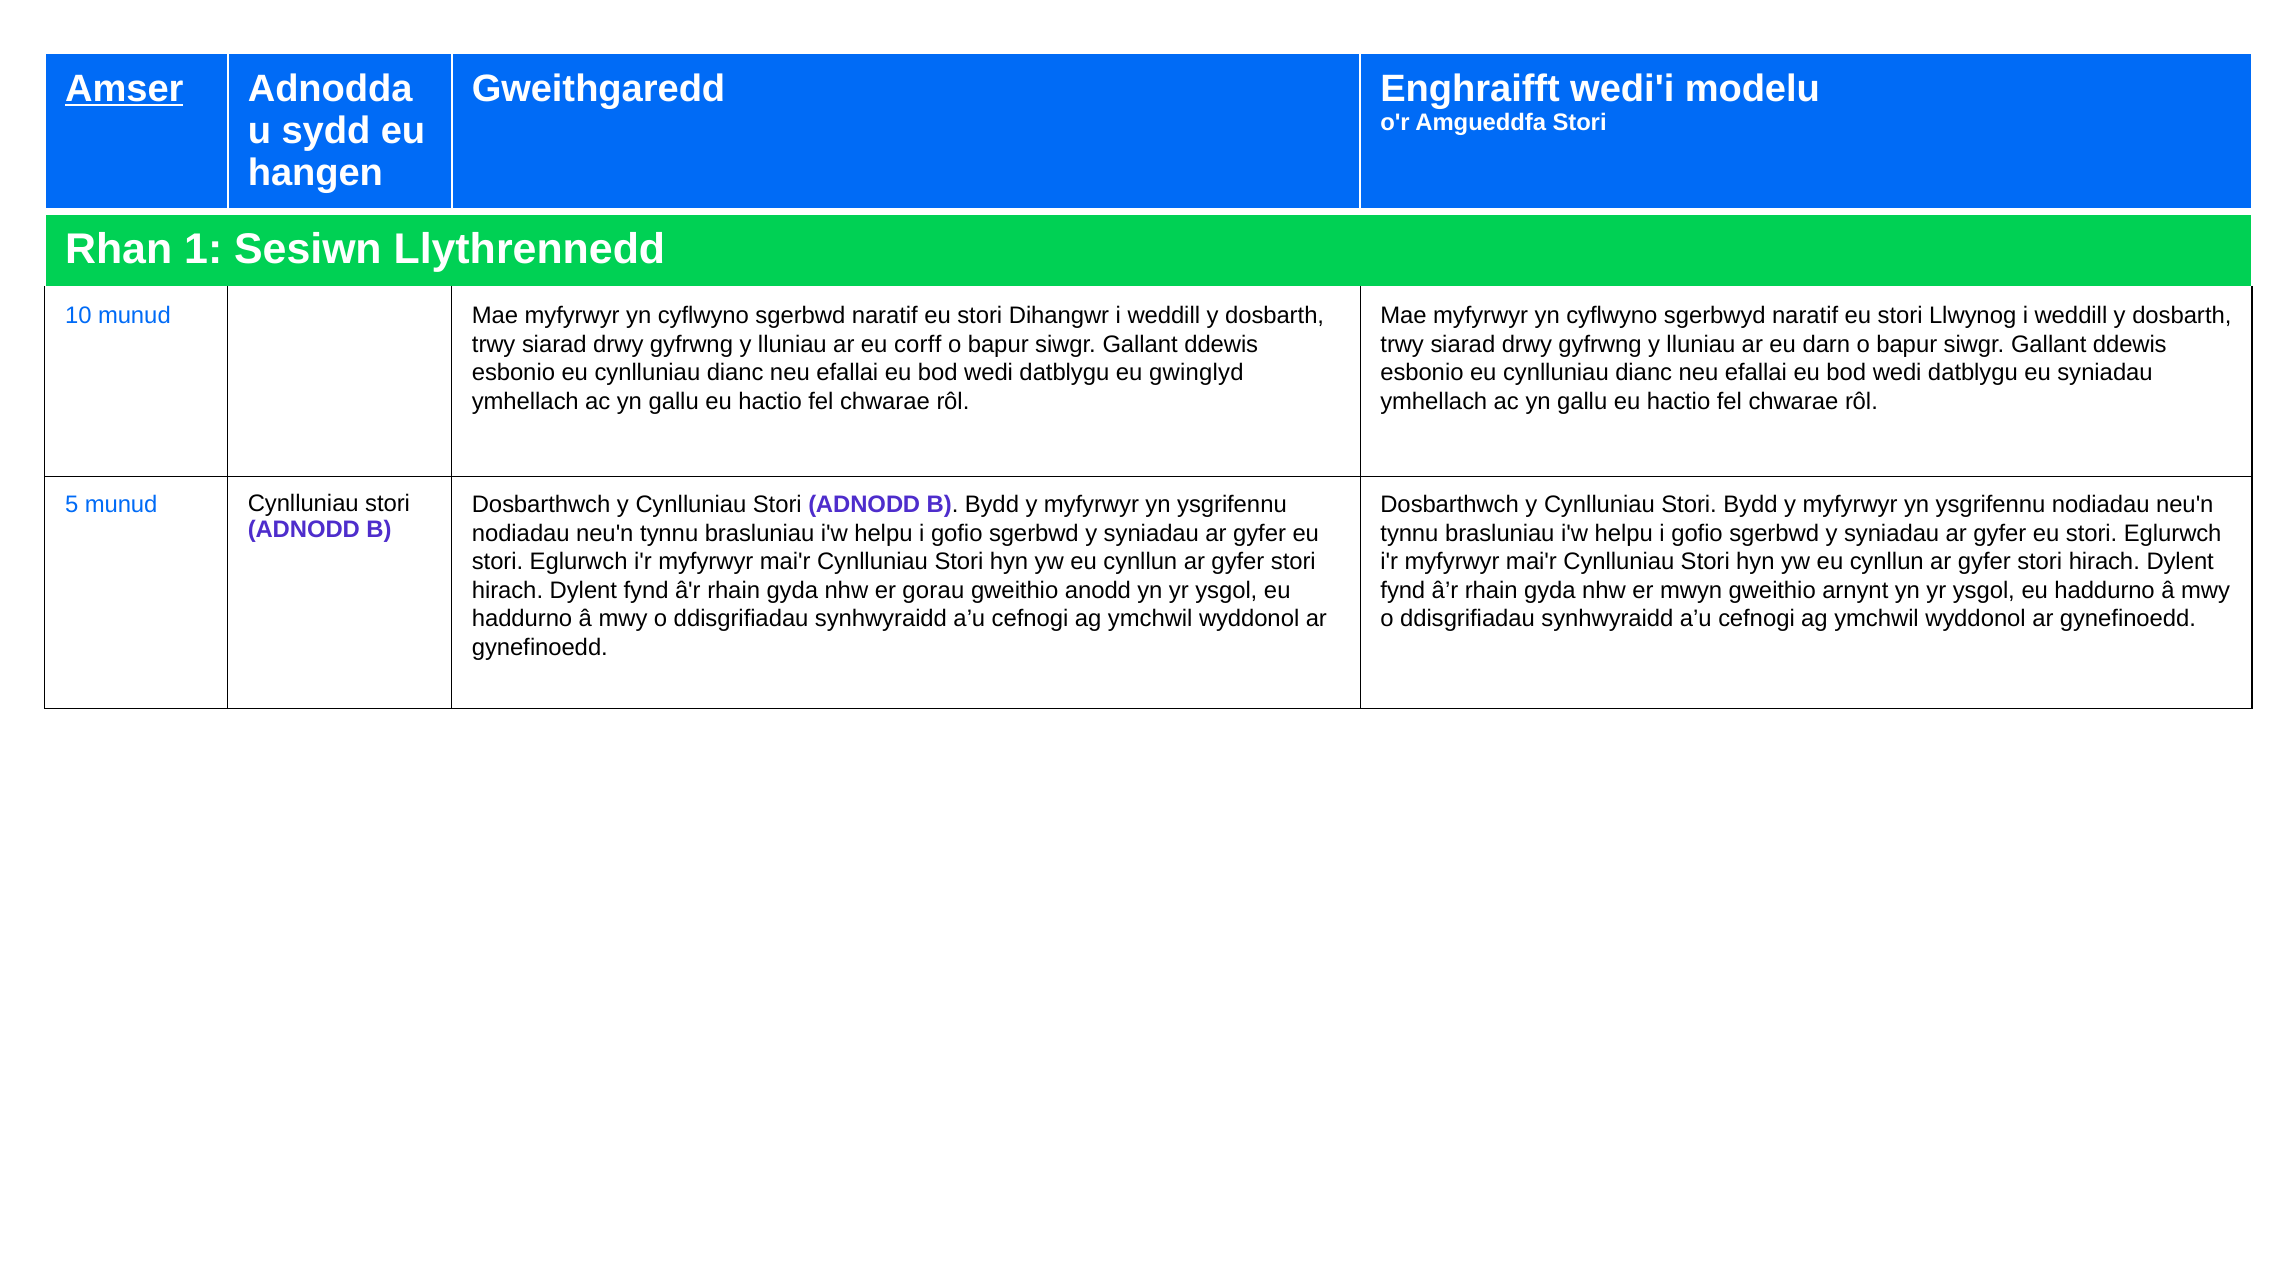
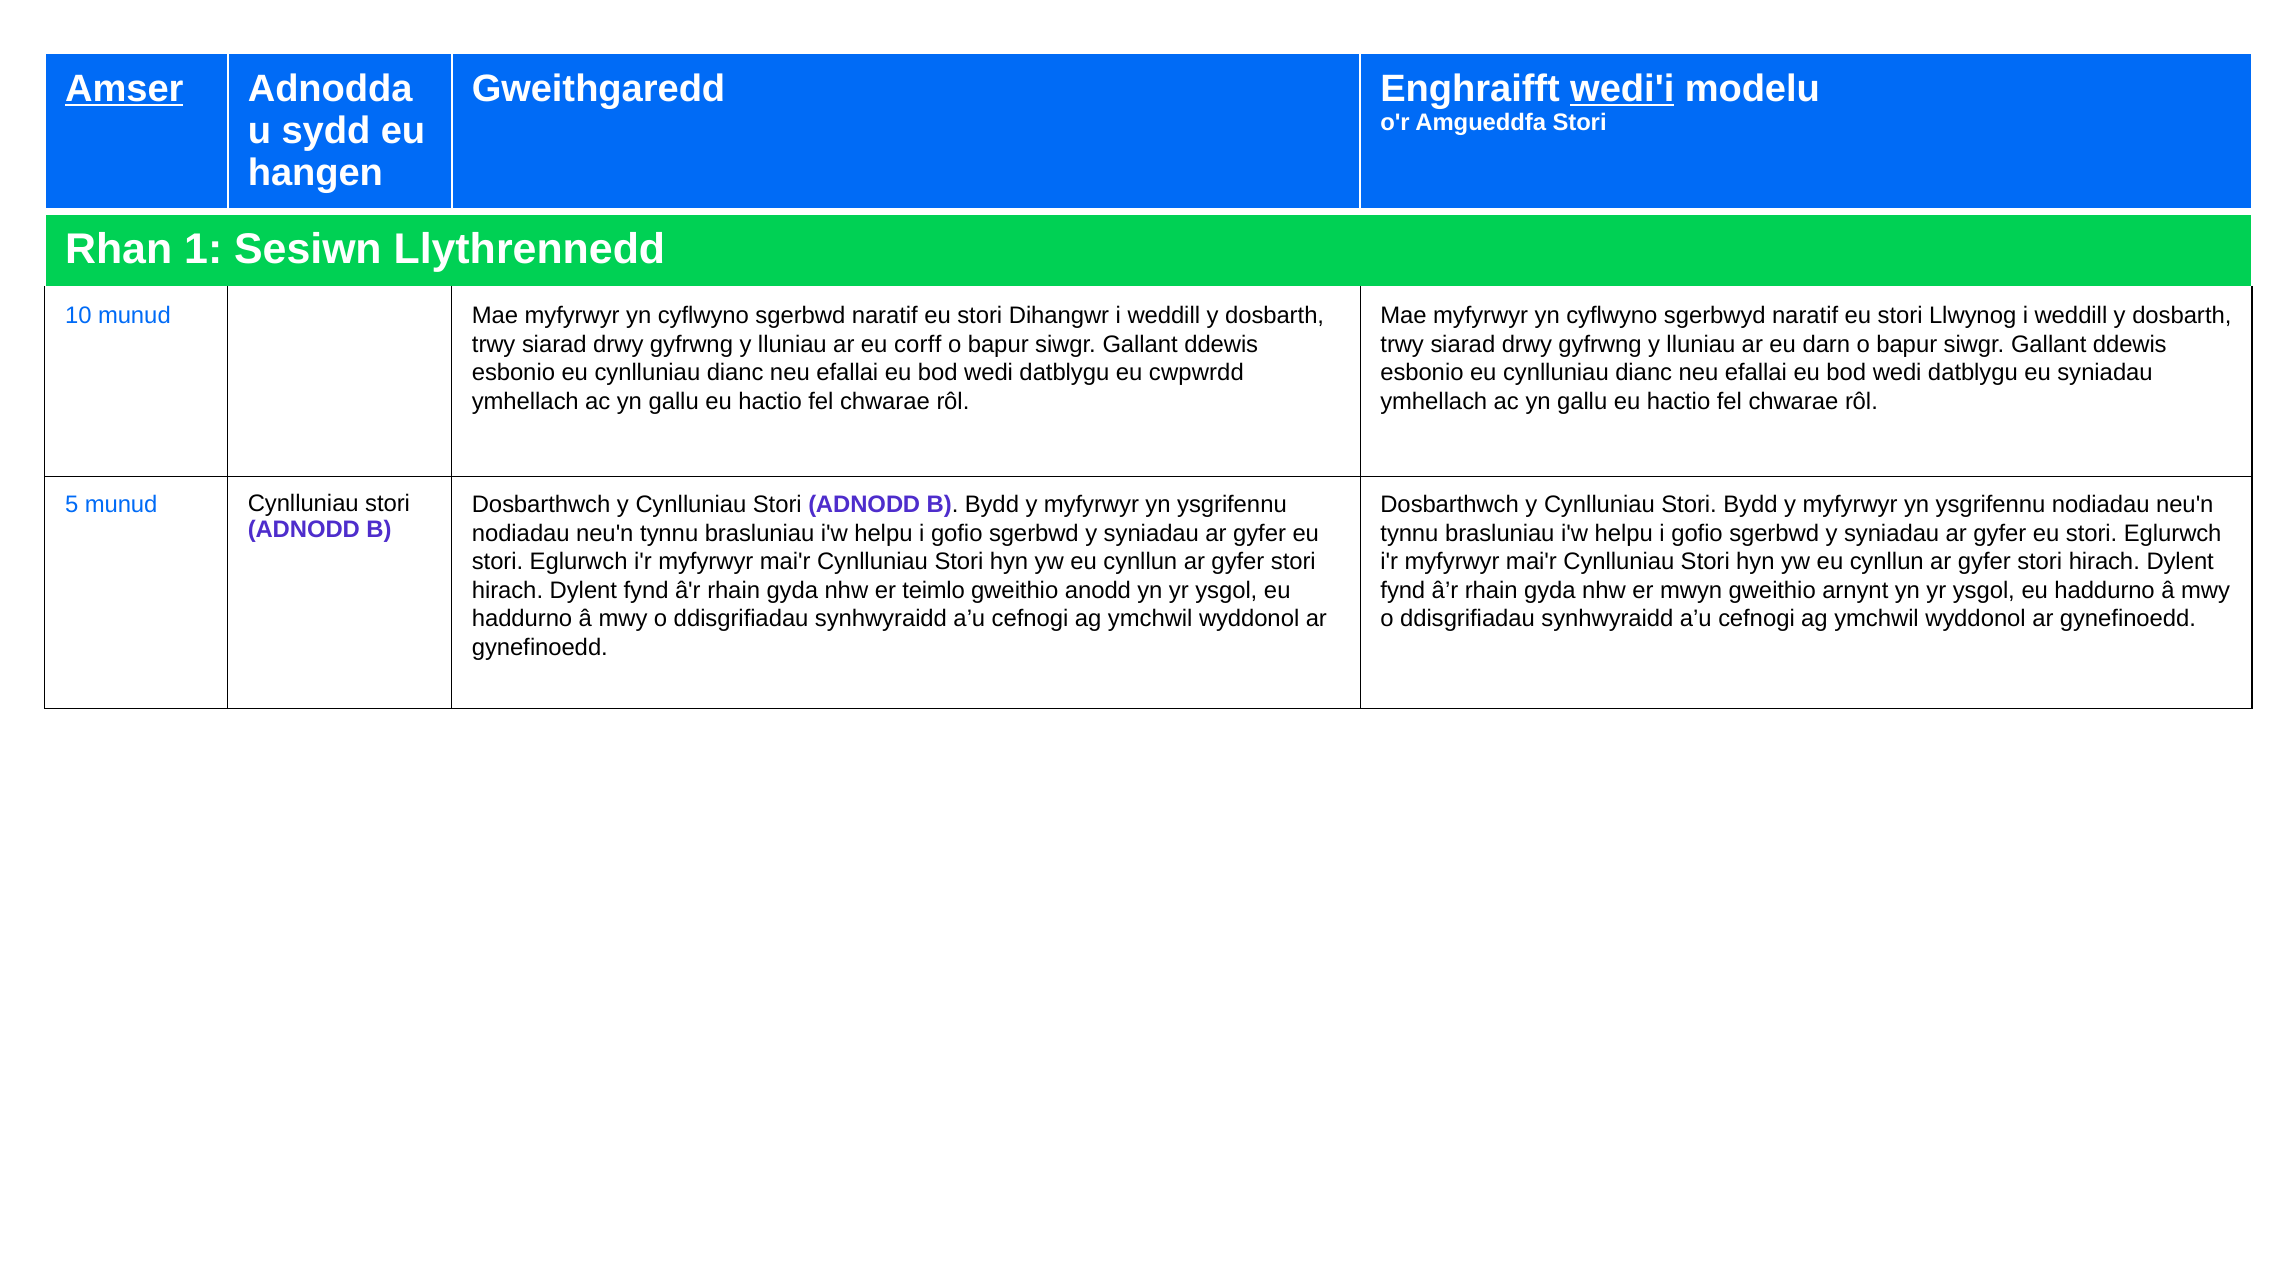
wedi'i underline: none -> present
gwinglyd: gwinglyd -> cwpwrdd
gorau: gorau -> teimlo
